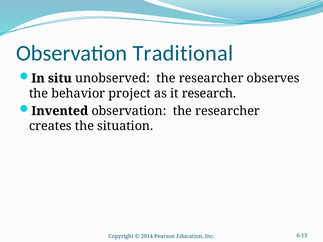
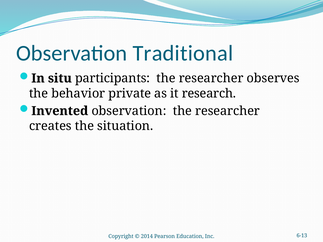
unobserved: unobserved -> participants
project: project -> private
